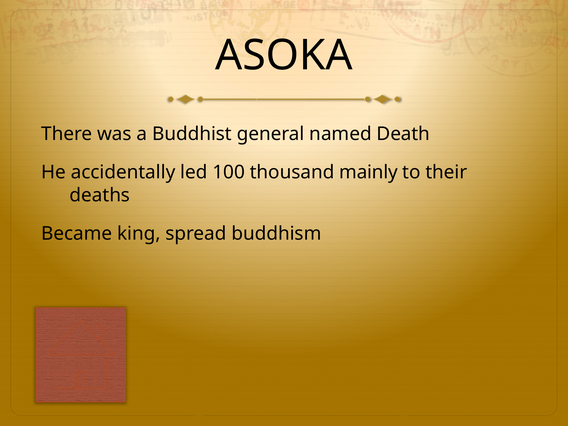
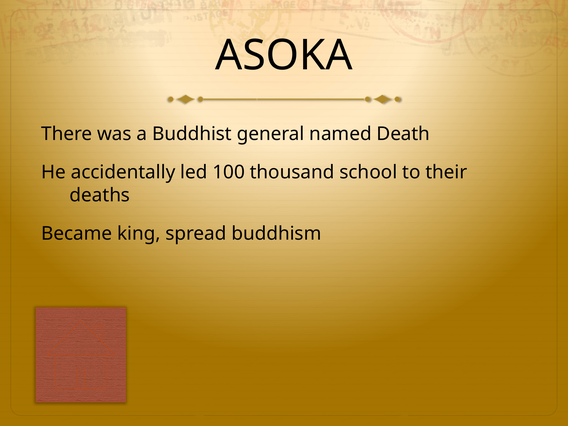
mainly: mainly -> school
